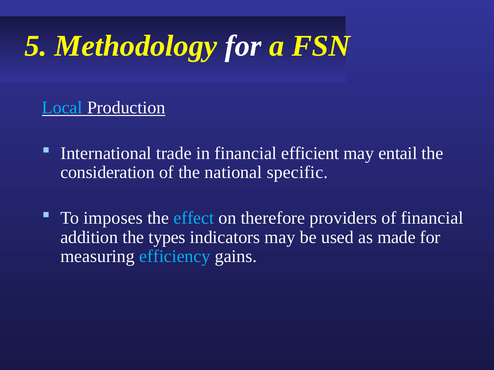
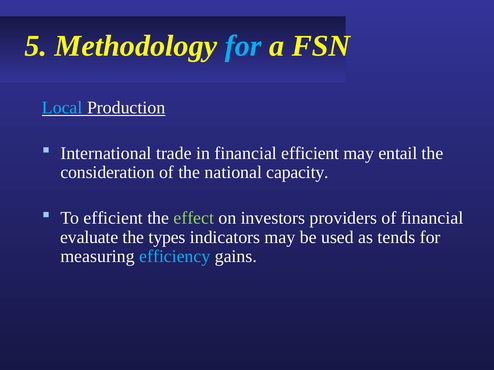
for at (243, 46) colour: white -> light blue
specific: specific -> capacity
To imposes: imposes -> efficient
effect colour: light blue -> light green
therefore: therefore -> investors
addition: addition -> evaluate
made: made -> tends
